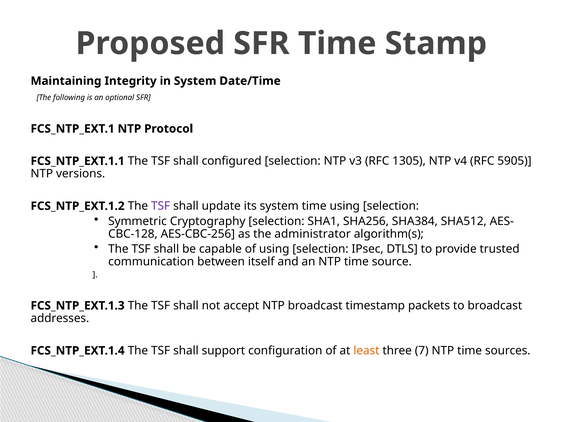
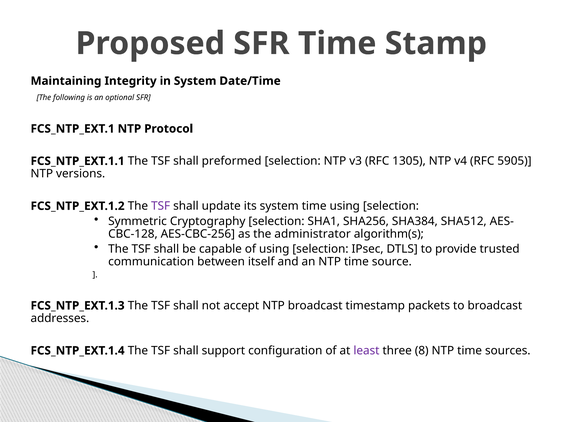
configured: configured -> preformed
least colour: orange -> purple
7: 7 -> 8
